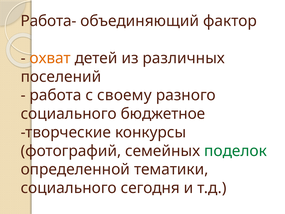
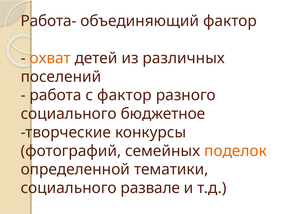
с своему: своему -> фактор
поделок colour: green -> orange
сегодня: сегодня -> развале
